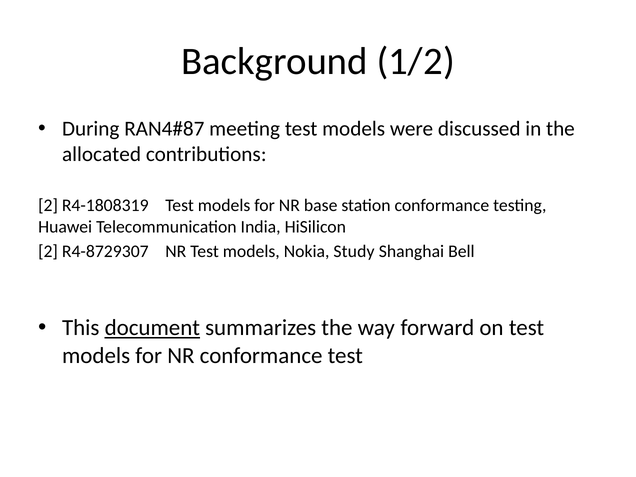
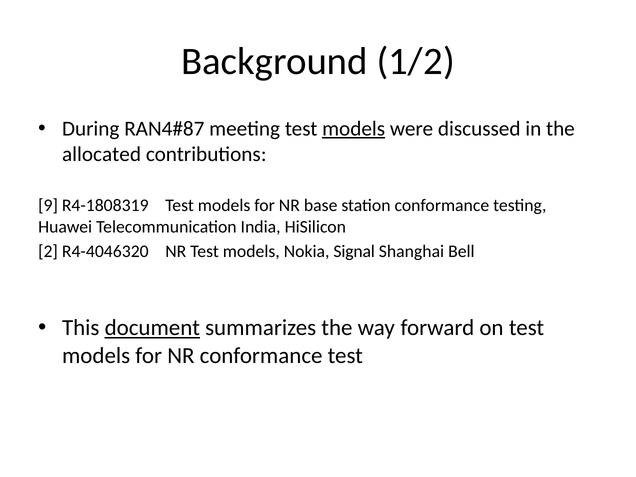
models at (354, 129) underline: none -> present
2 at (48, 206): 2 -> 9
R4-8729307: R4-8729307 -> R4-4046320
Study: Study -> Signal
